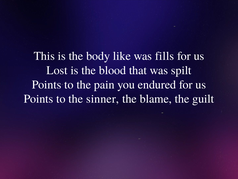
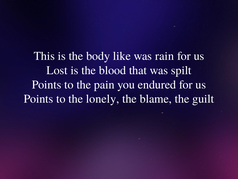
fills: fills -> rain
sinner: sinner -> lonely
